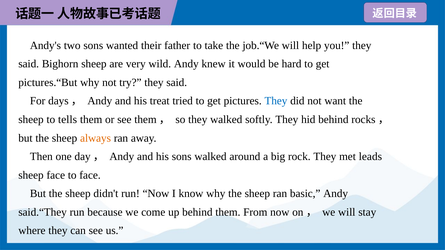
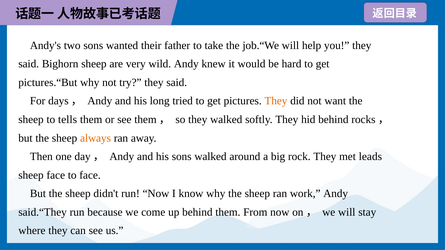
treat: treat -> long
They at (276, 101) colour: blue -> orange
basic: basic -> work
